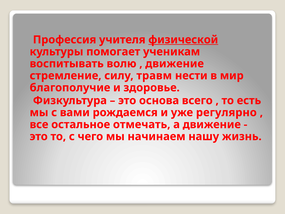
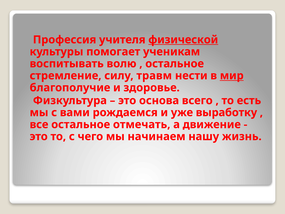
движение at (175, 64): движение -> остальное
мир underline: none -> present
регулярно: регулярно -> выработку
